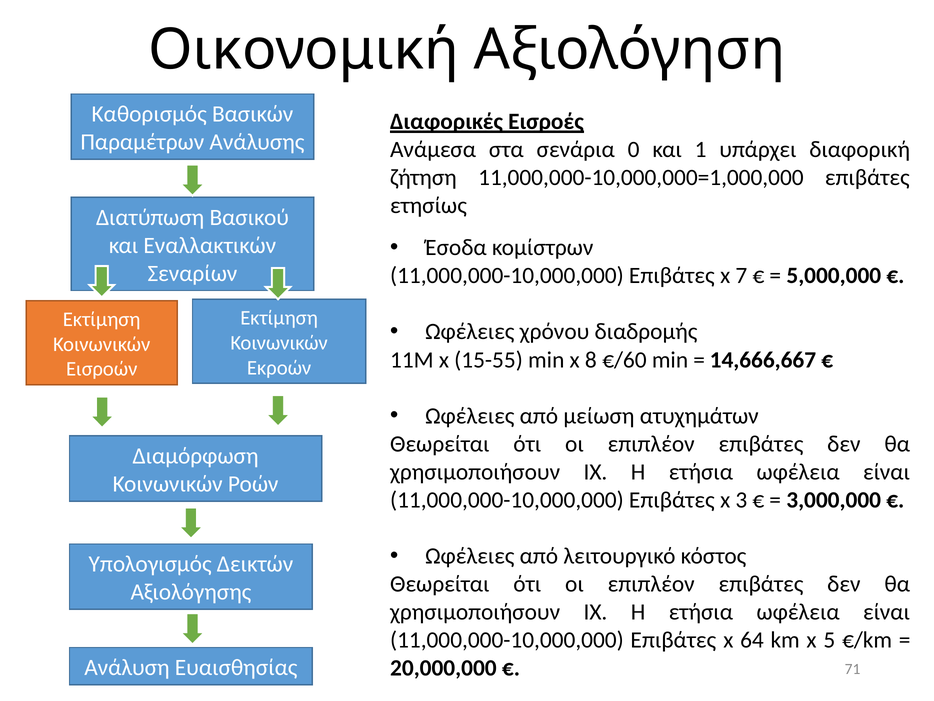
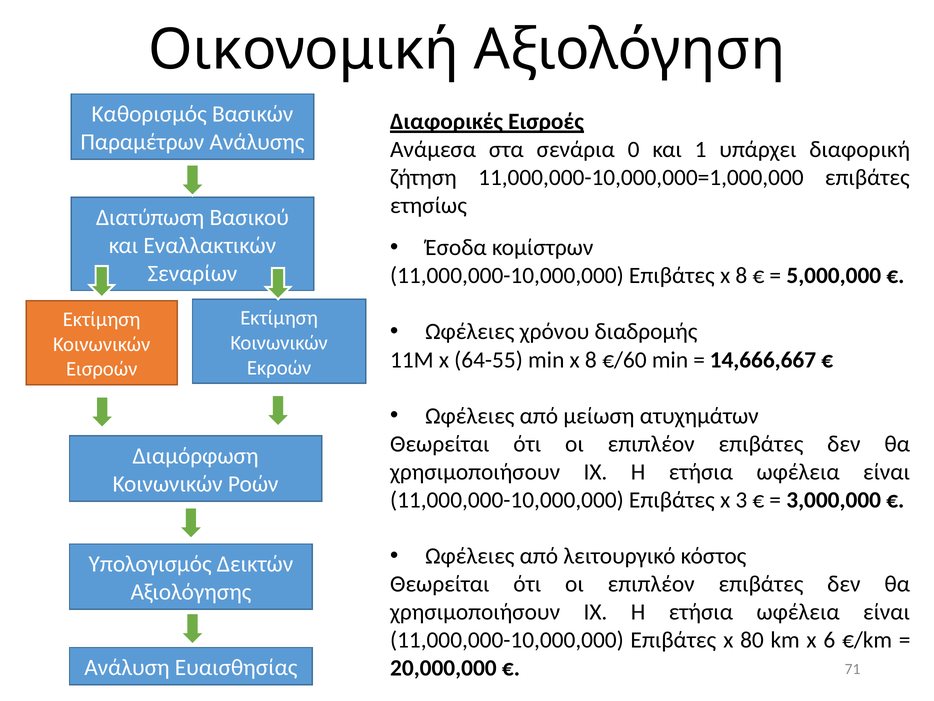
Επιβάτες x 7: 7 -> 8
15-55: 15-55 -> 64-55
64: 64 -> 80
5: 5 -> 6
